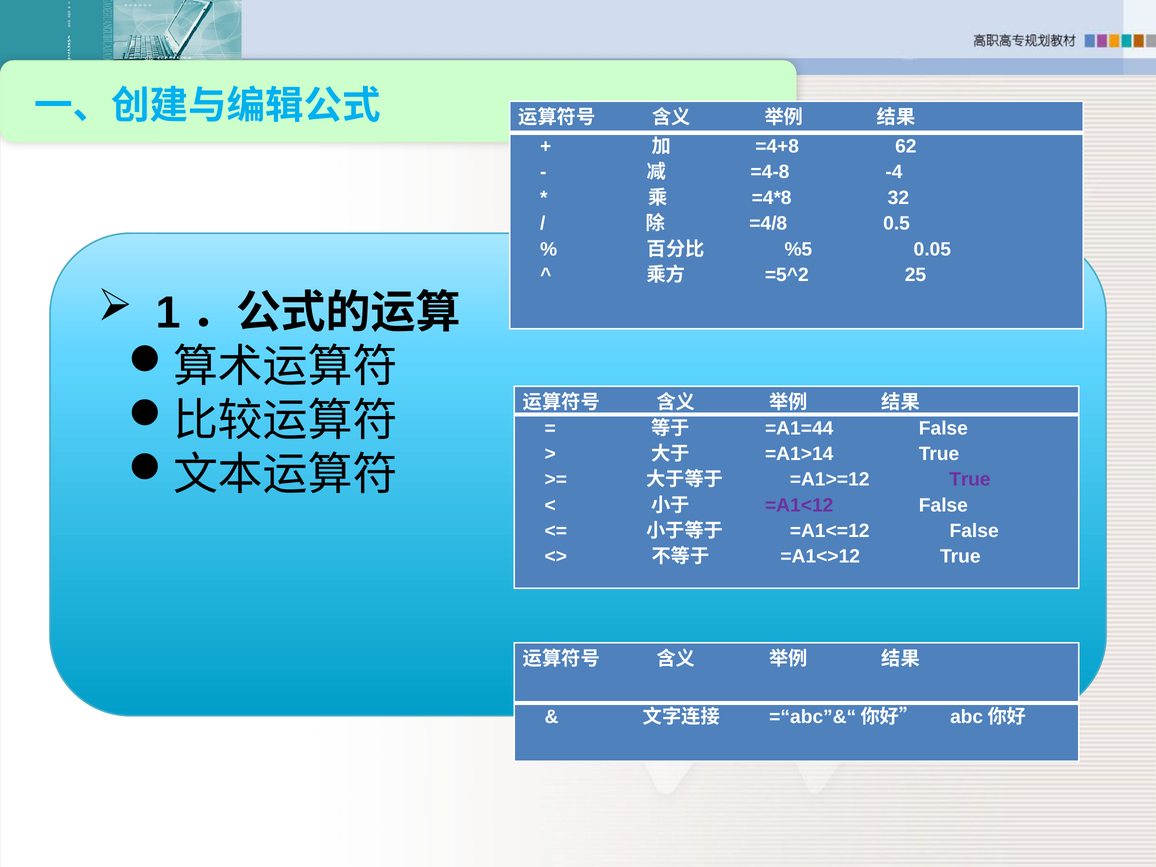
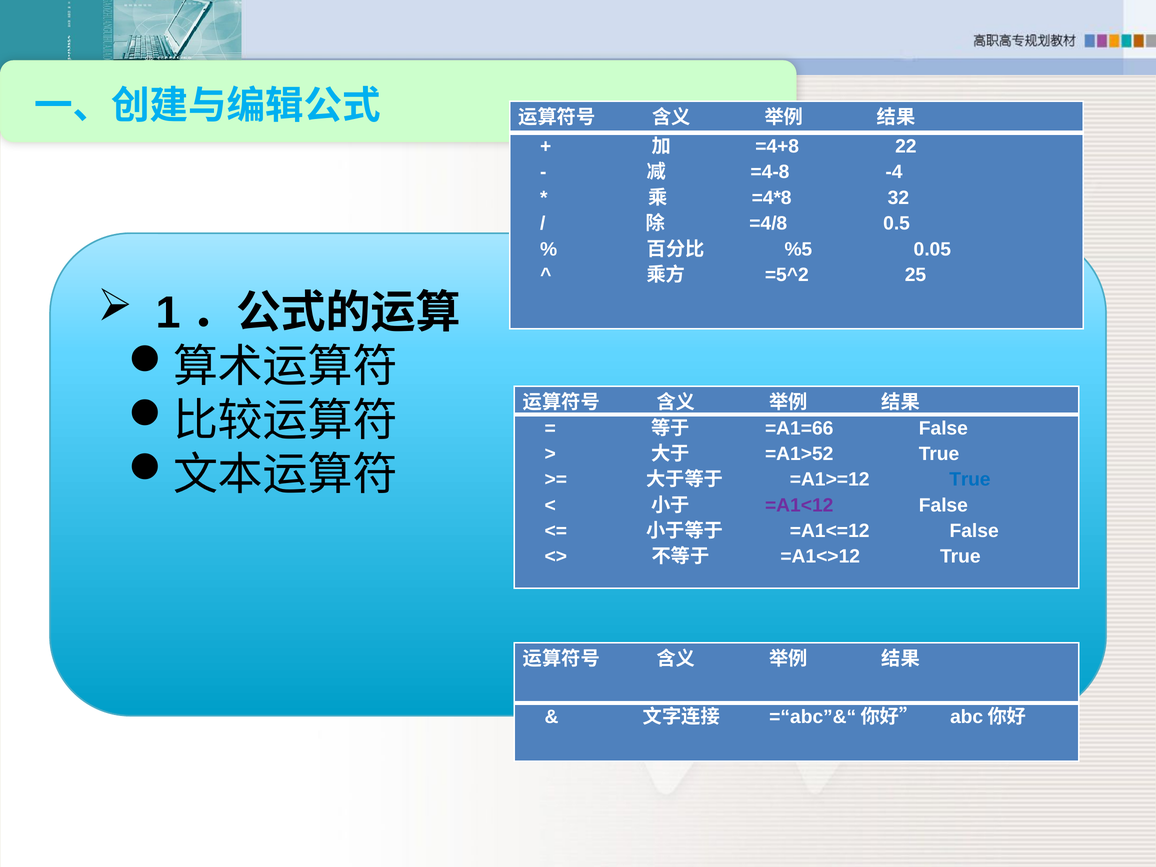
62: 62 -> 22
=A1=44: =A1=44 -> =A1=66
=A1>14: =A1>14 -> =A1>52
True at (970, 479) colour: purple -> blue
